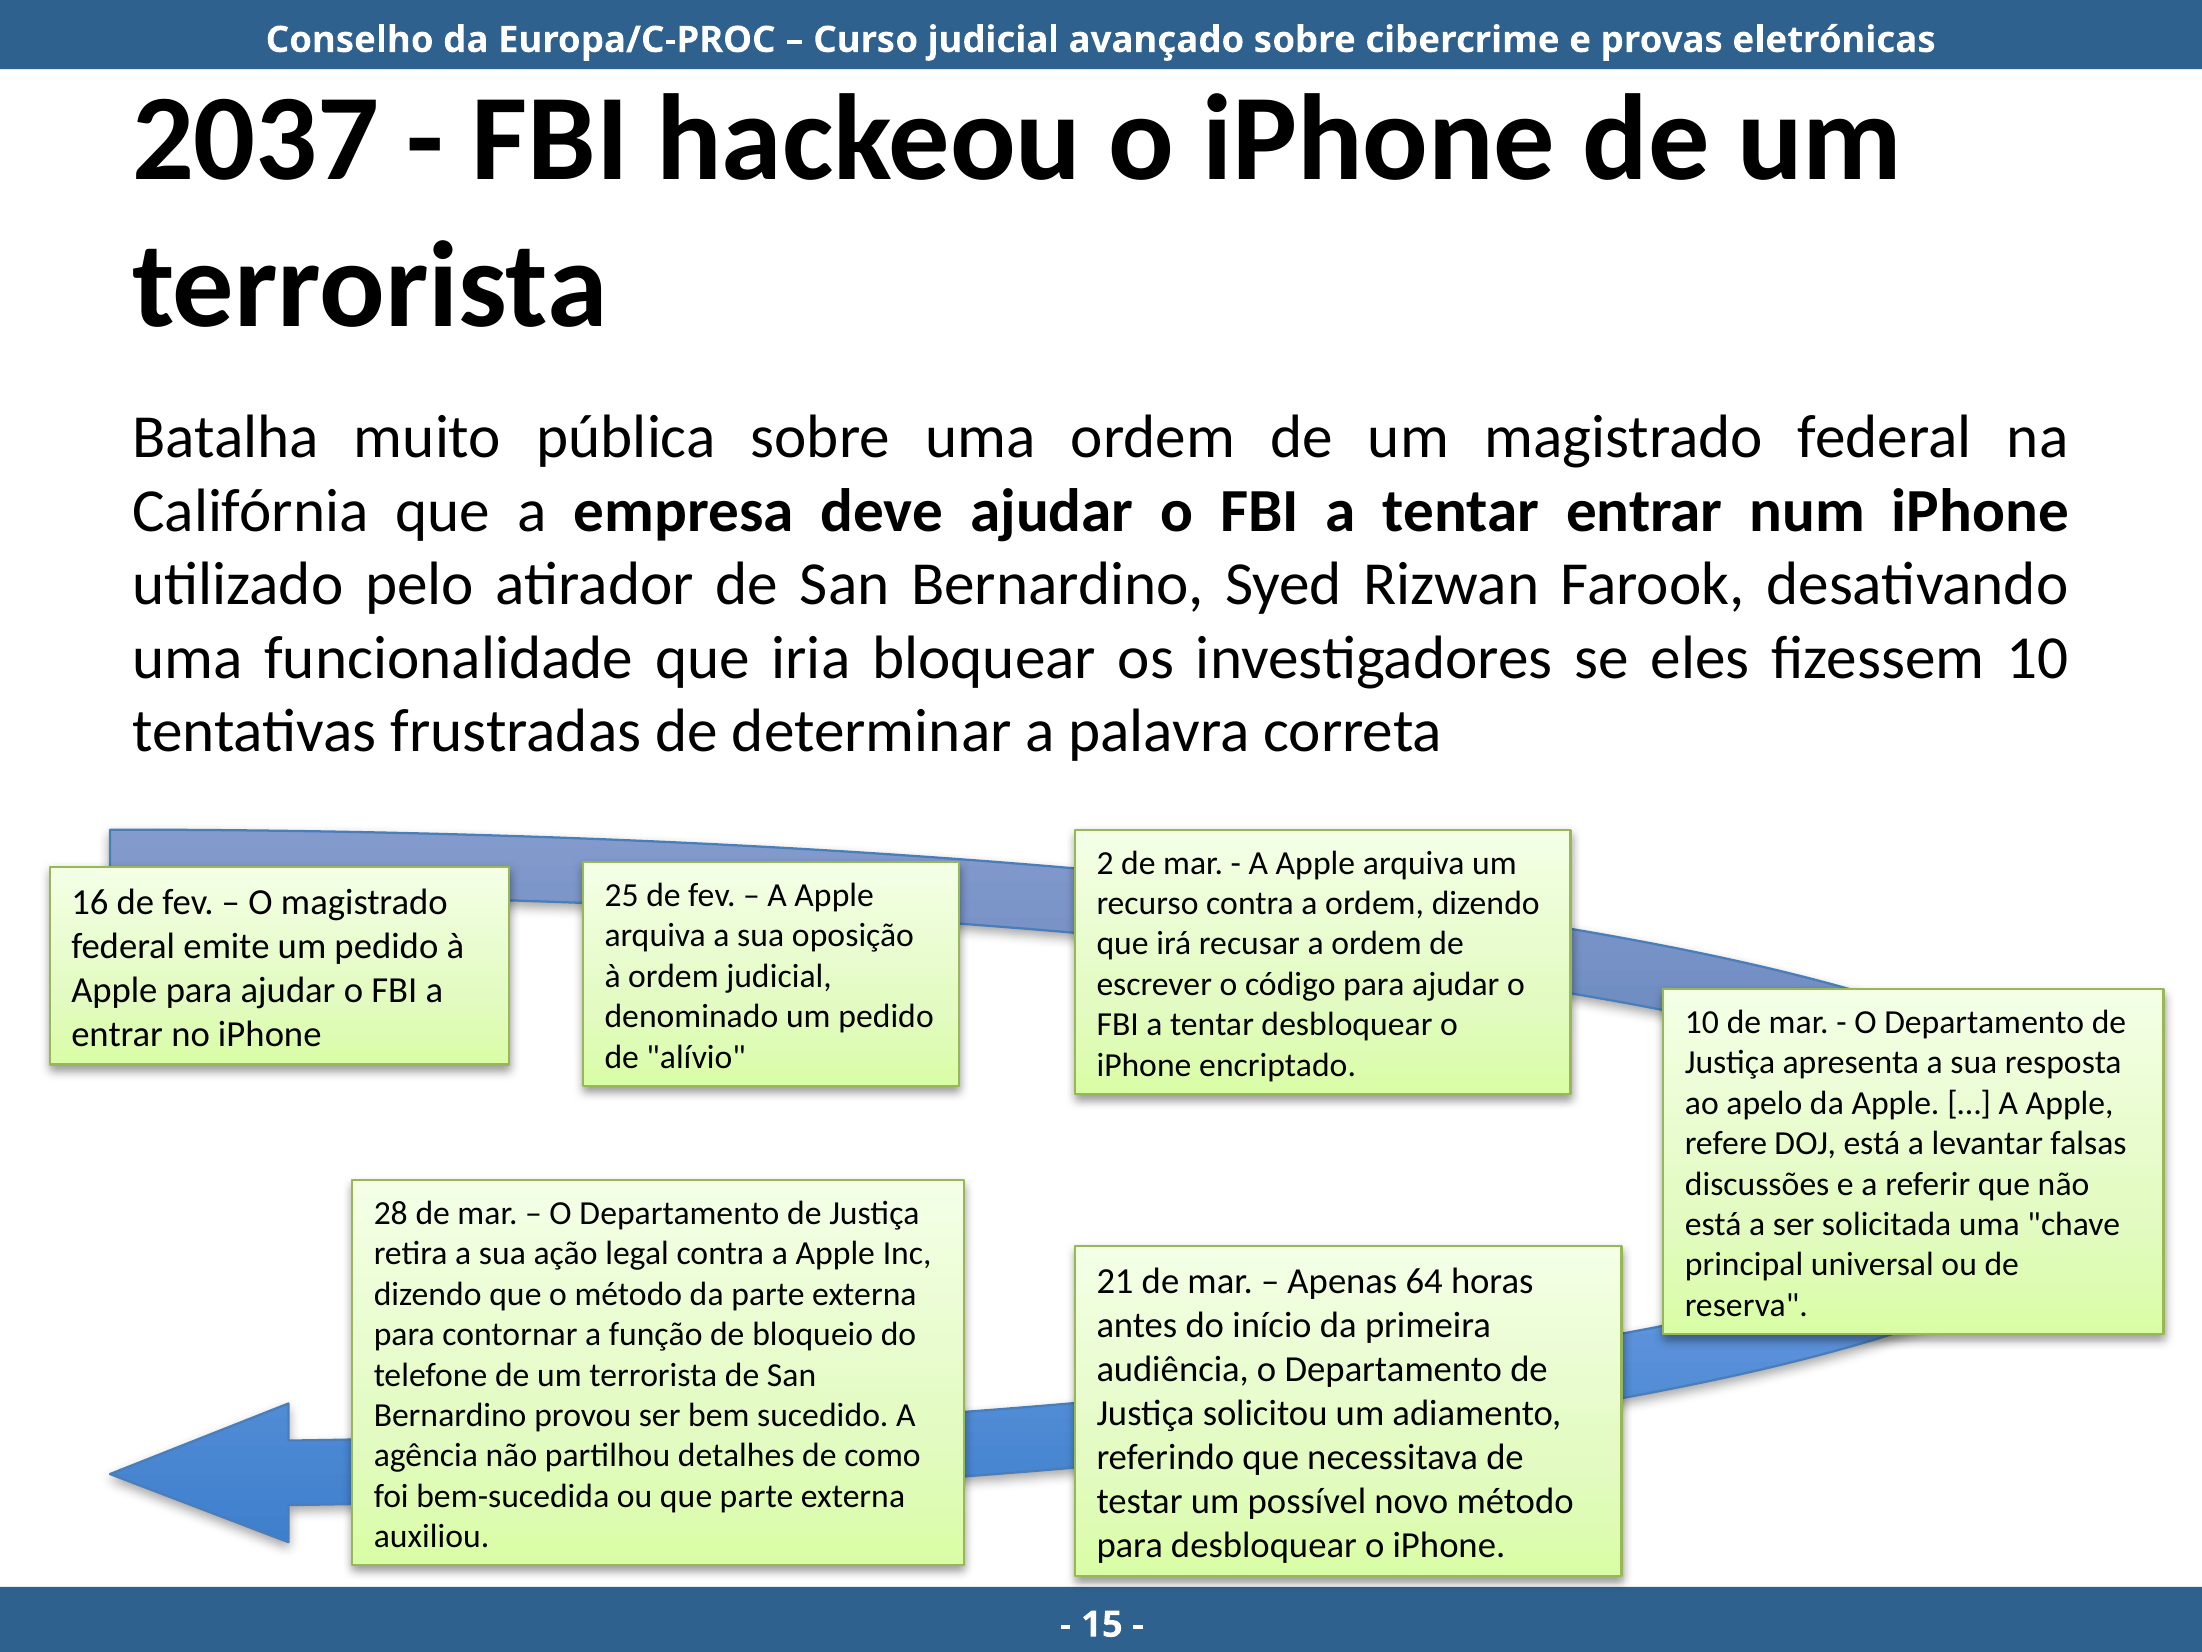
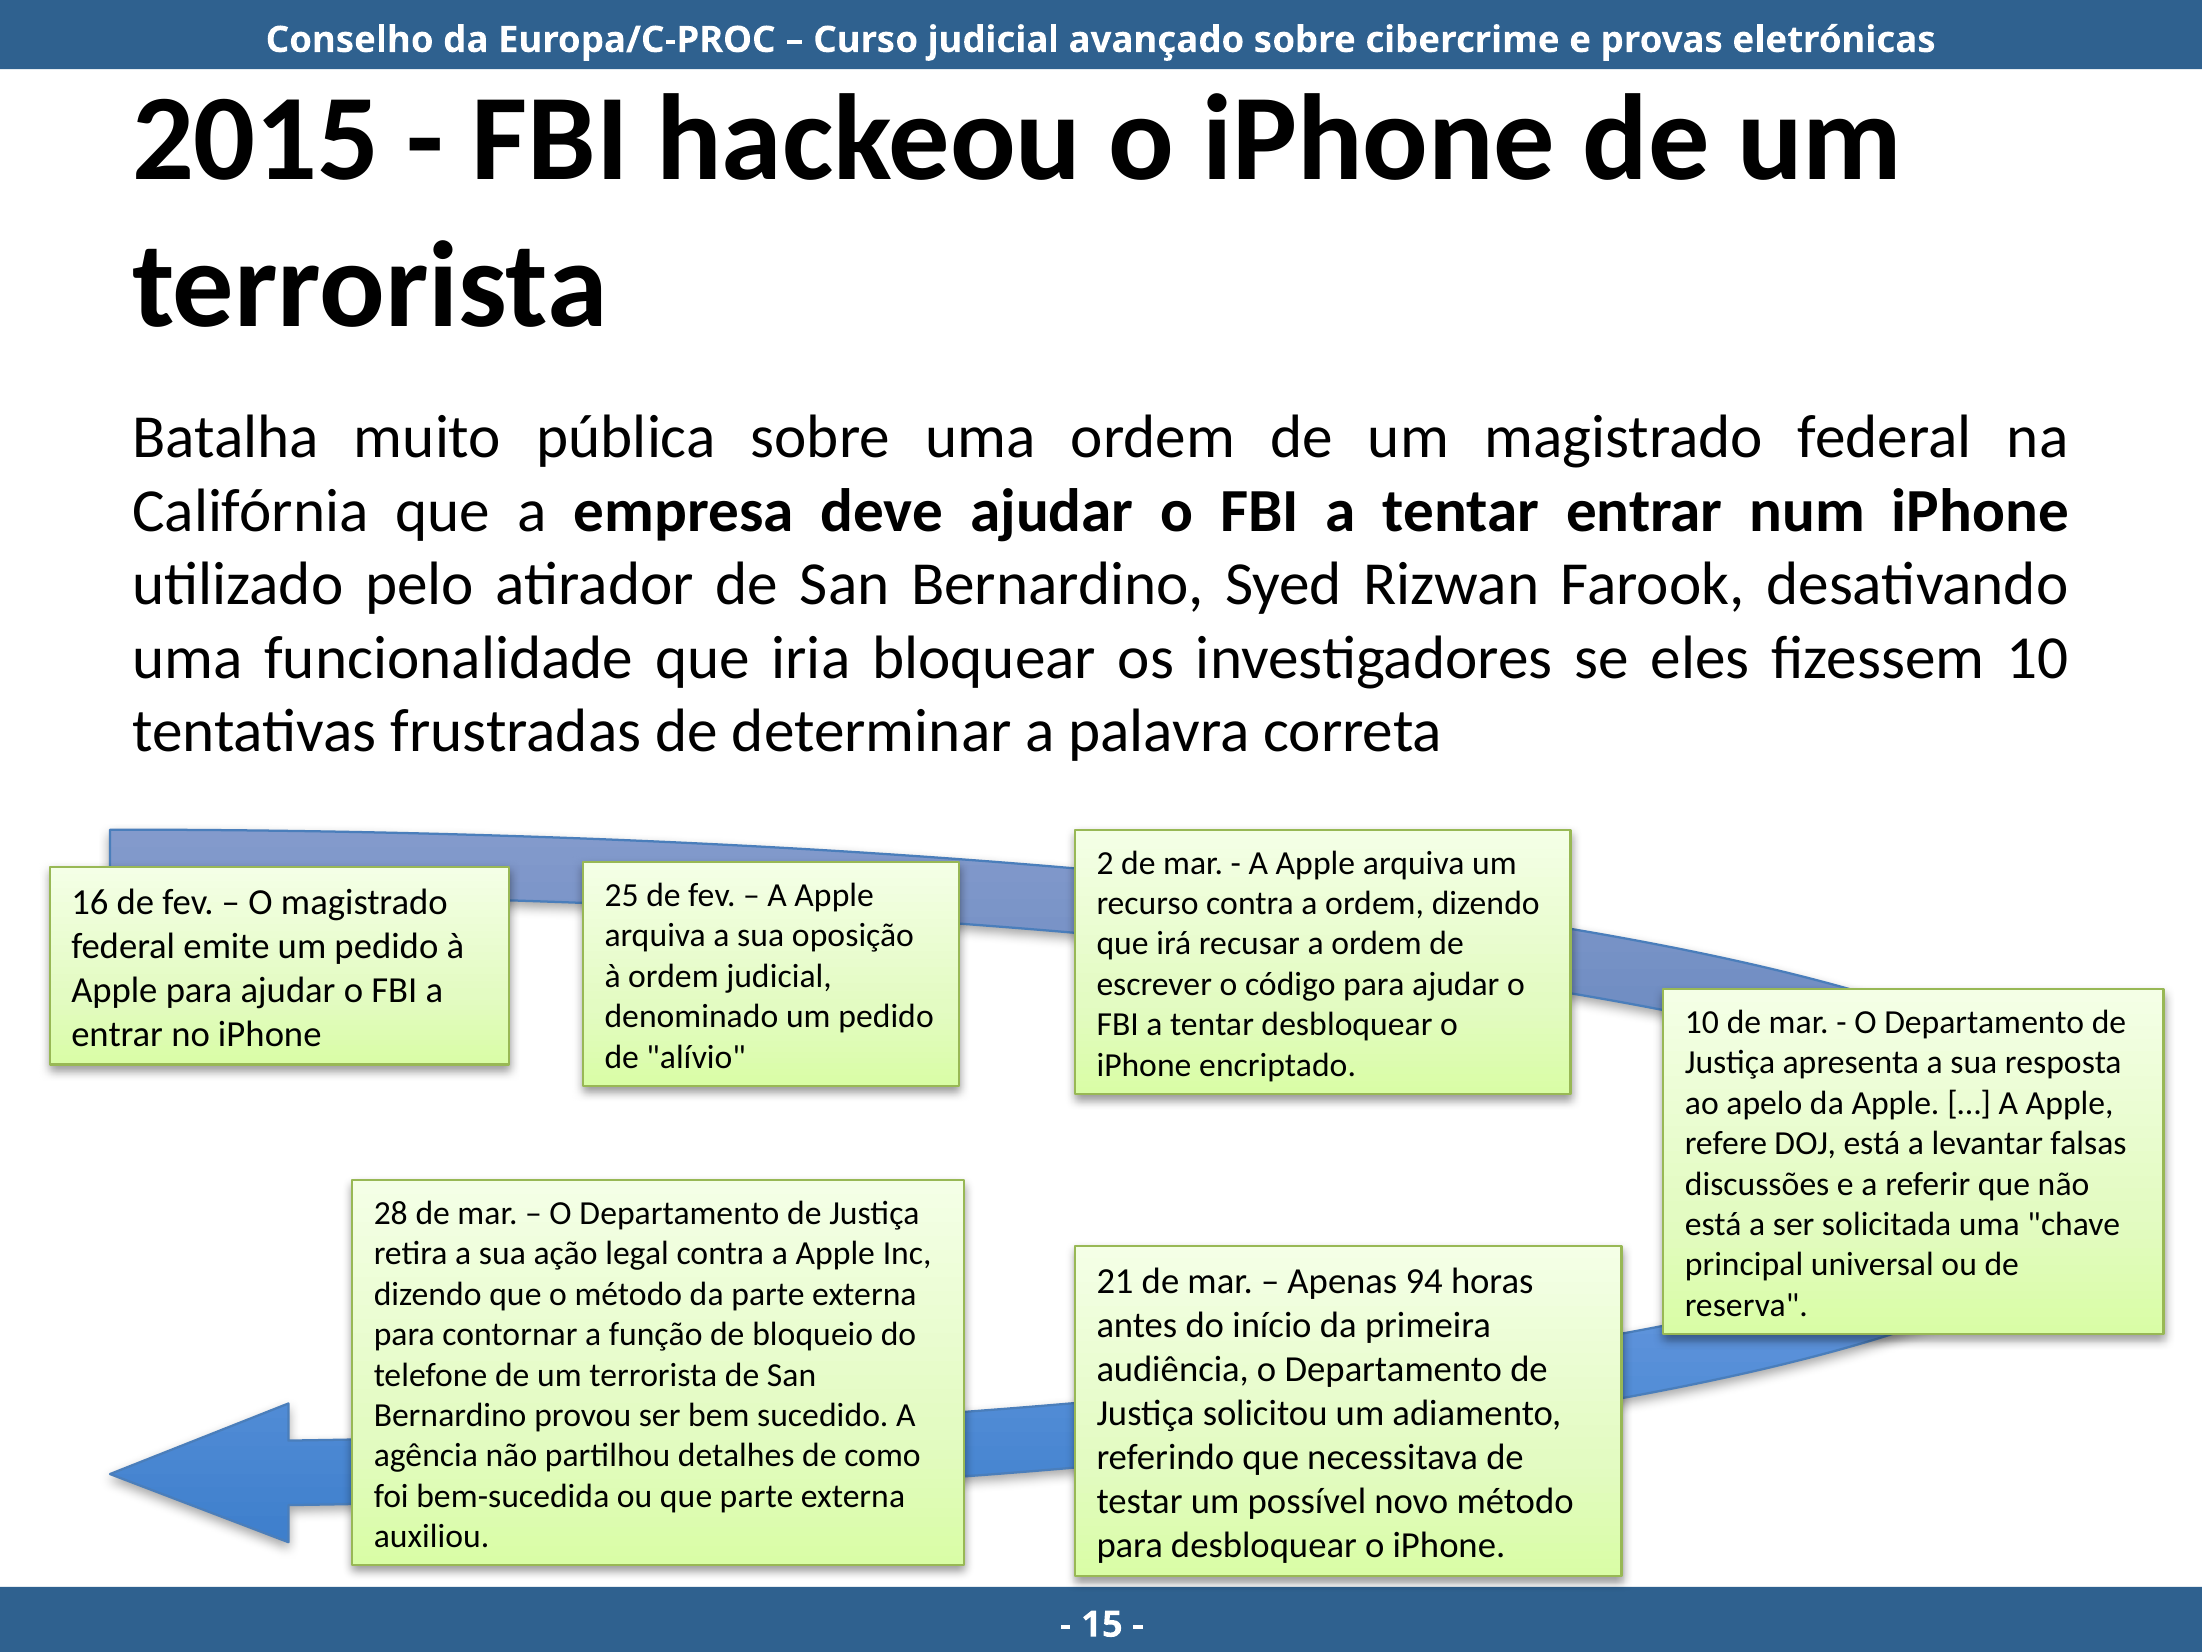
2037: 2037 -> 2015
64: 64 -> 94
